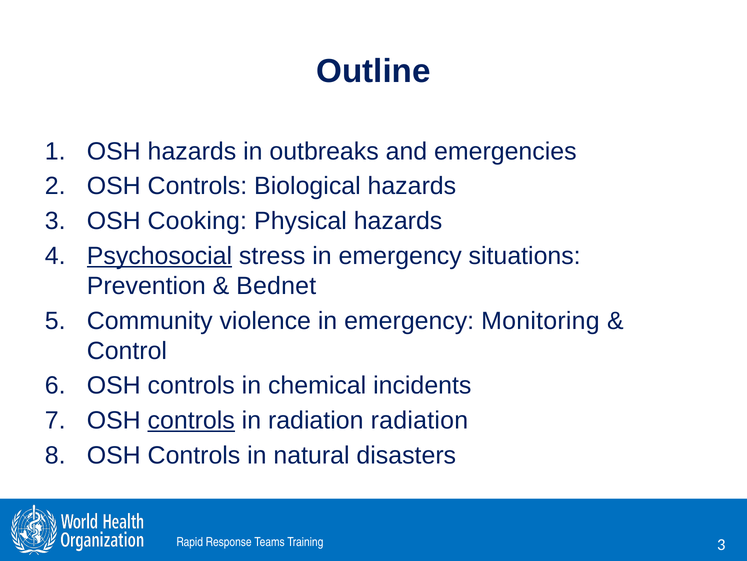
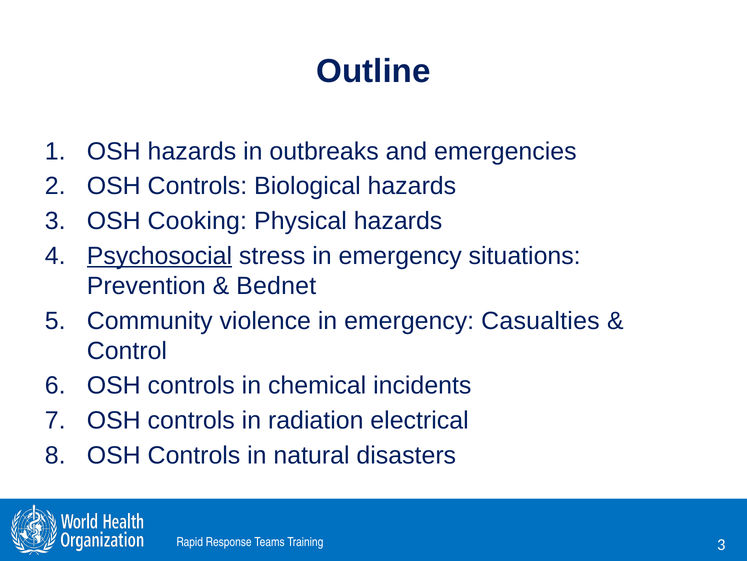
Monitoring: Monitoring -> Casualties
controls at (191, 420) underline: present -> none
radiation radiation: radiation -> electrical
